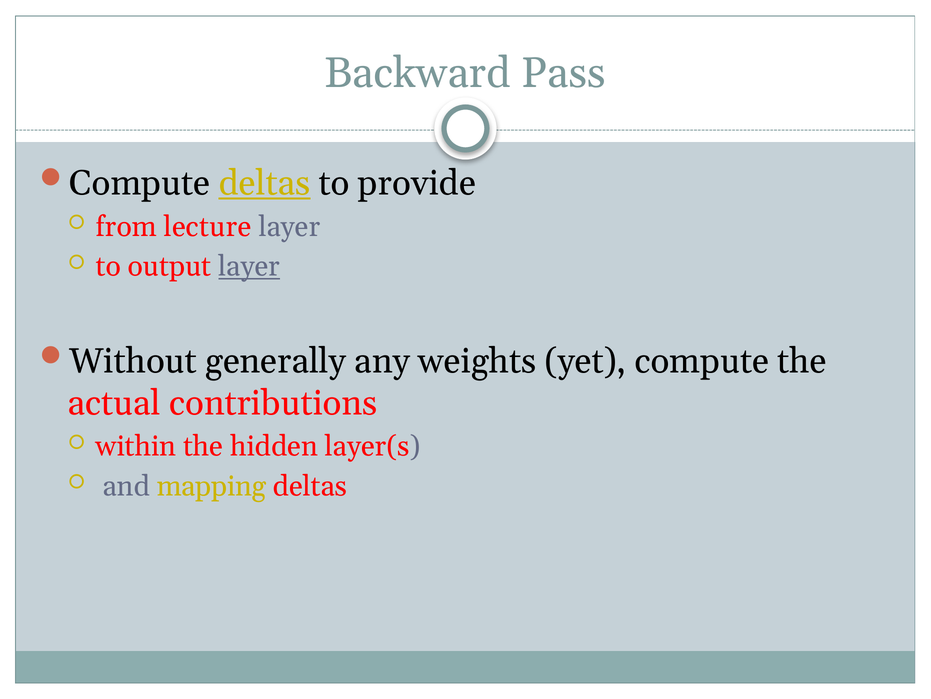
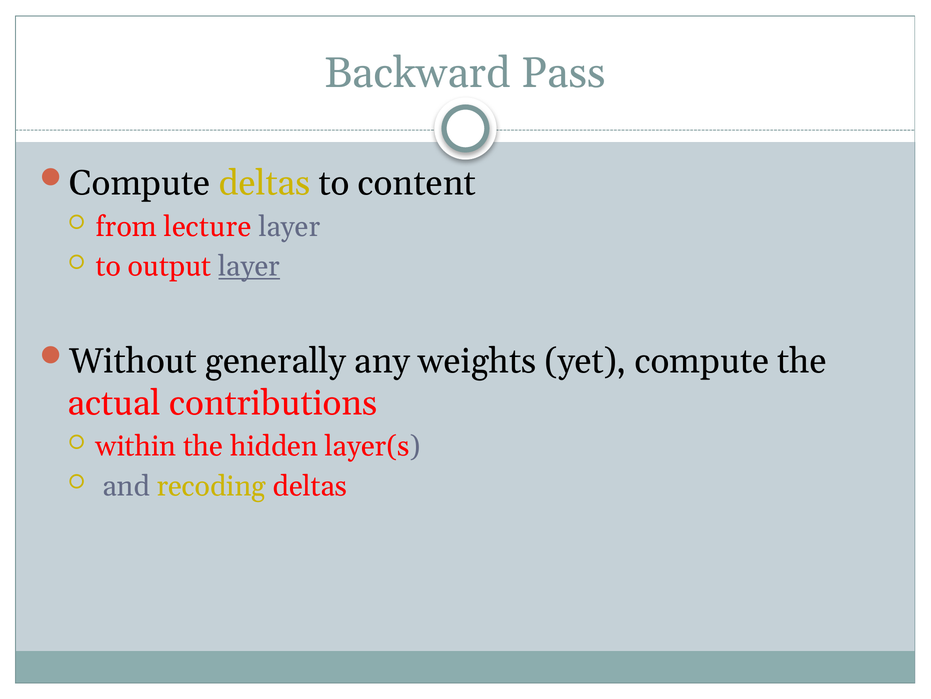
deltas at (265, 183) underline: present -> none
provide: provide -> content
mapping: mapping -> recoding
